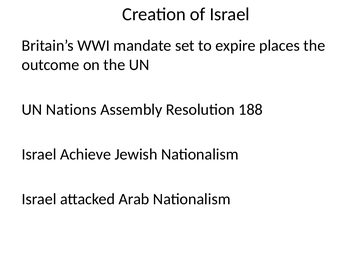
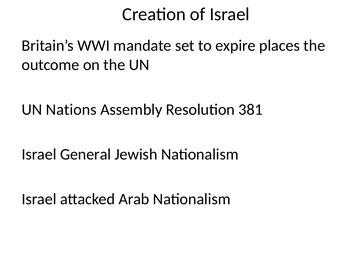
188: 188 -> 381
Achieve: Achieve -> General
